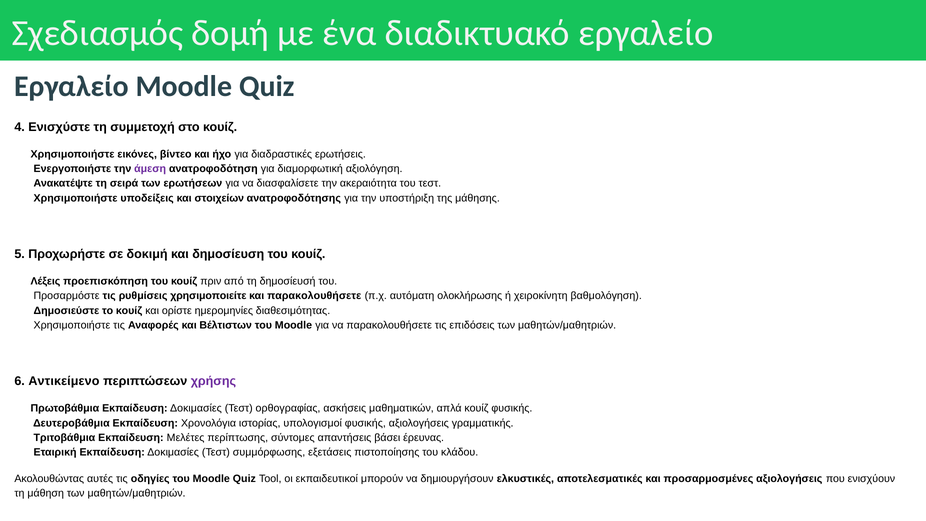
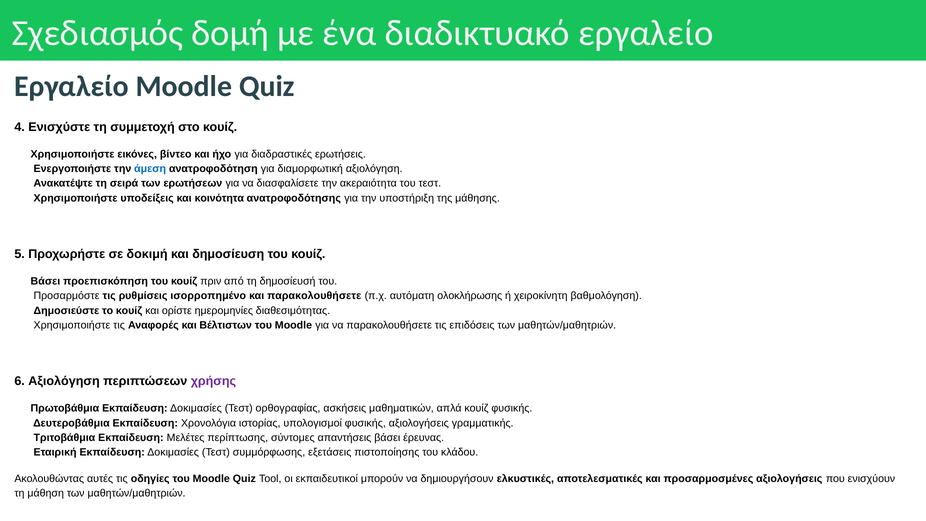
άμεση colour: purple -> blue
στοιχείων: στοιχείων -> κοινότητα
Λέξεις at (45, 281): Λέξεις -> Βάσει
χρησιμοποιείτε: χρησιμοποιείτε -> ισορροπημένο
6 Αντικείμενο: Αντικείμενο -> Αξιολόγηση
